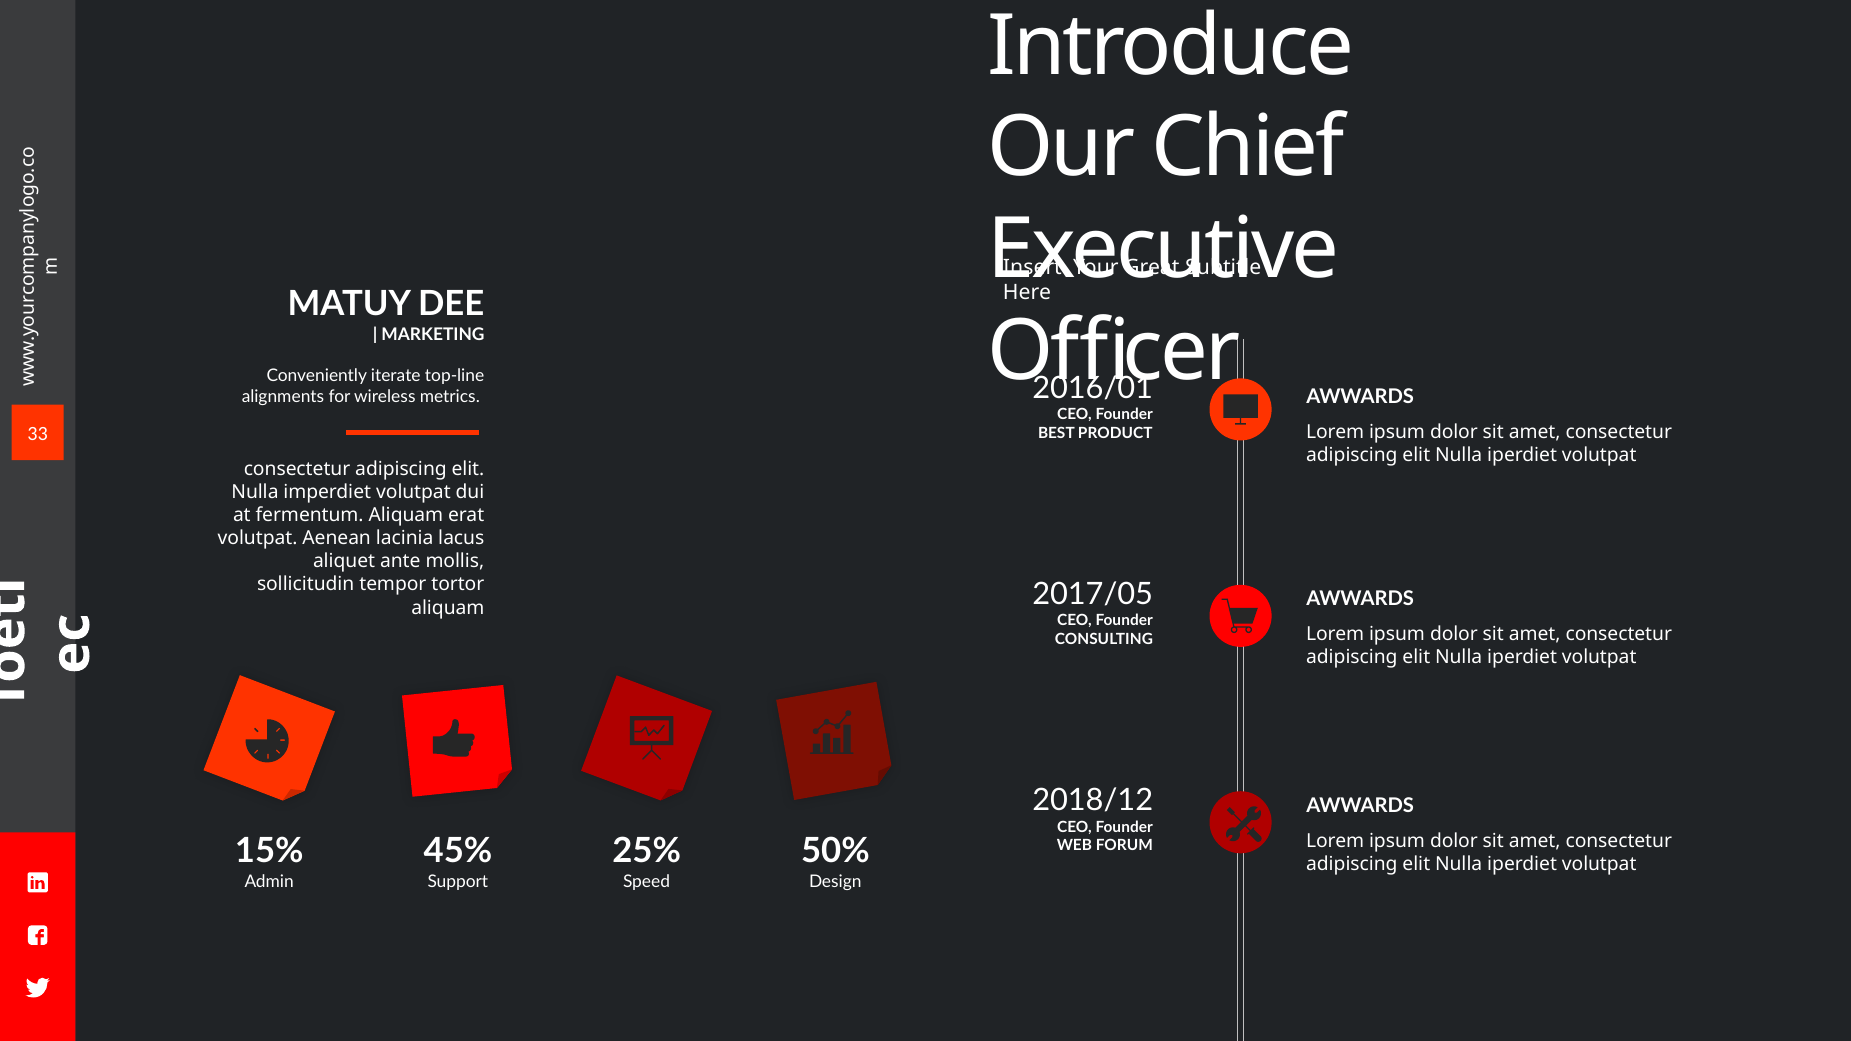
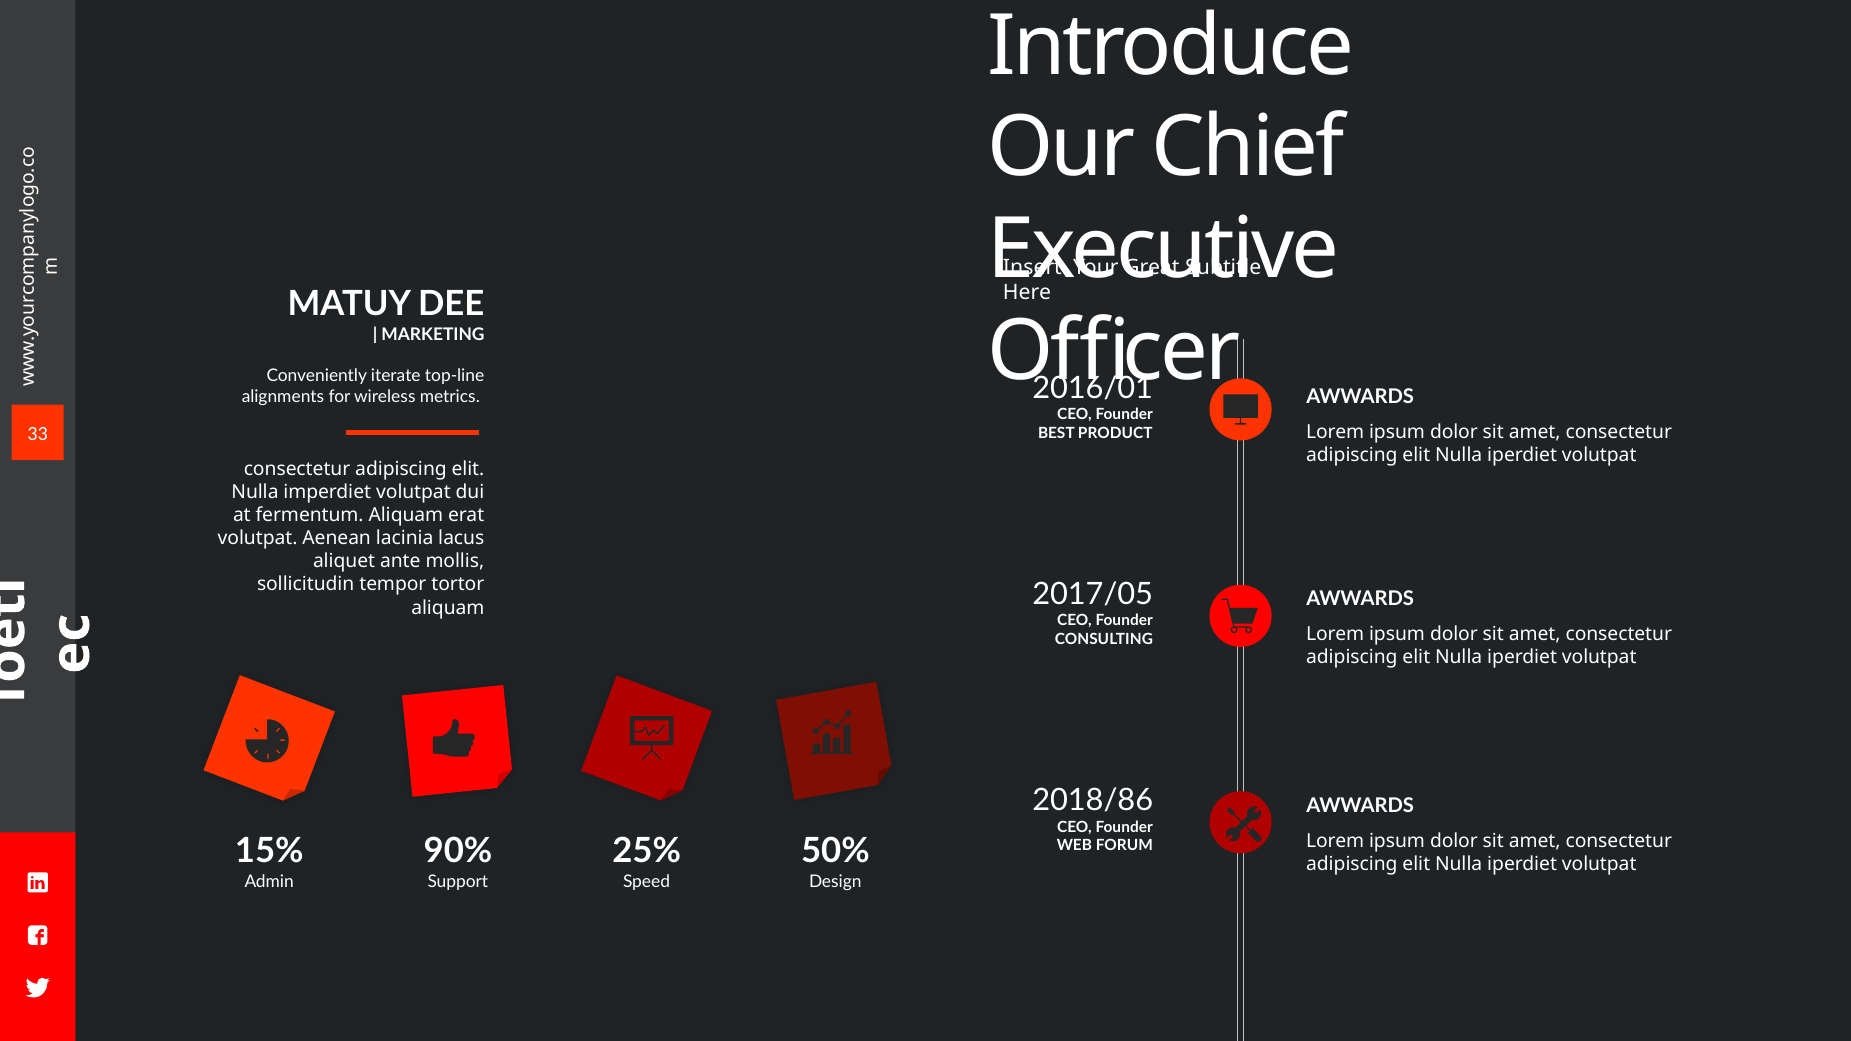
2018/12: 2018/12 -> 2018/86
45%: 45% -> 90%
